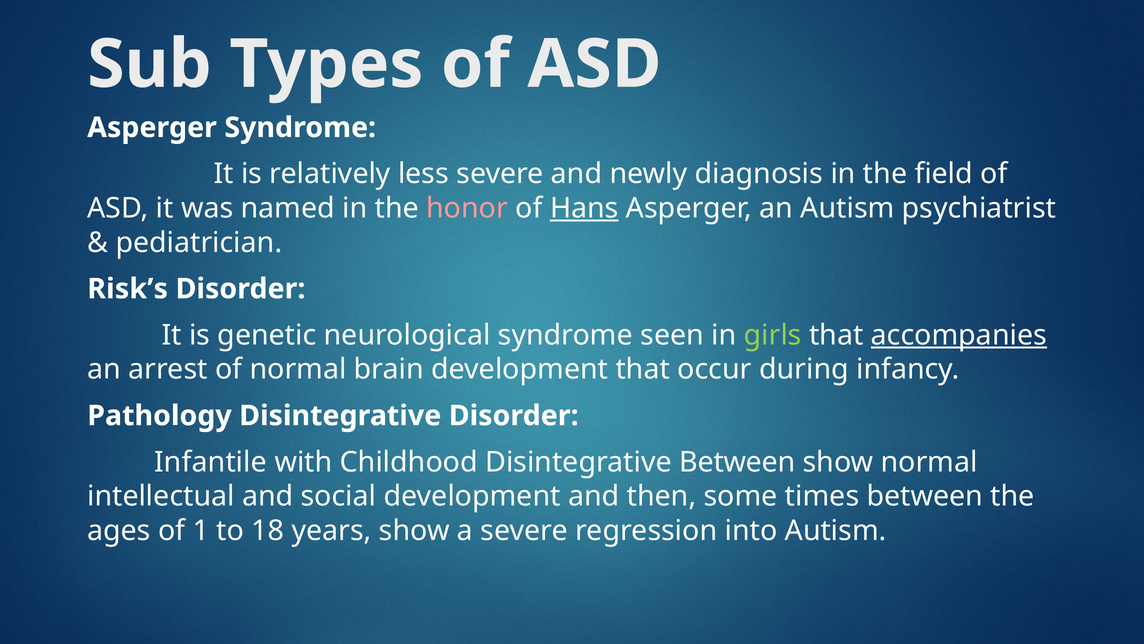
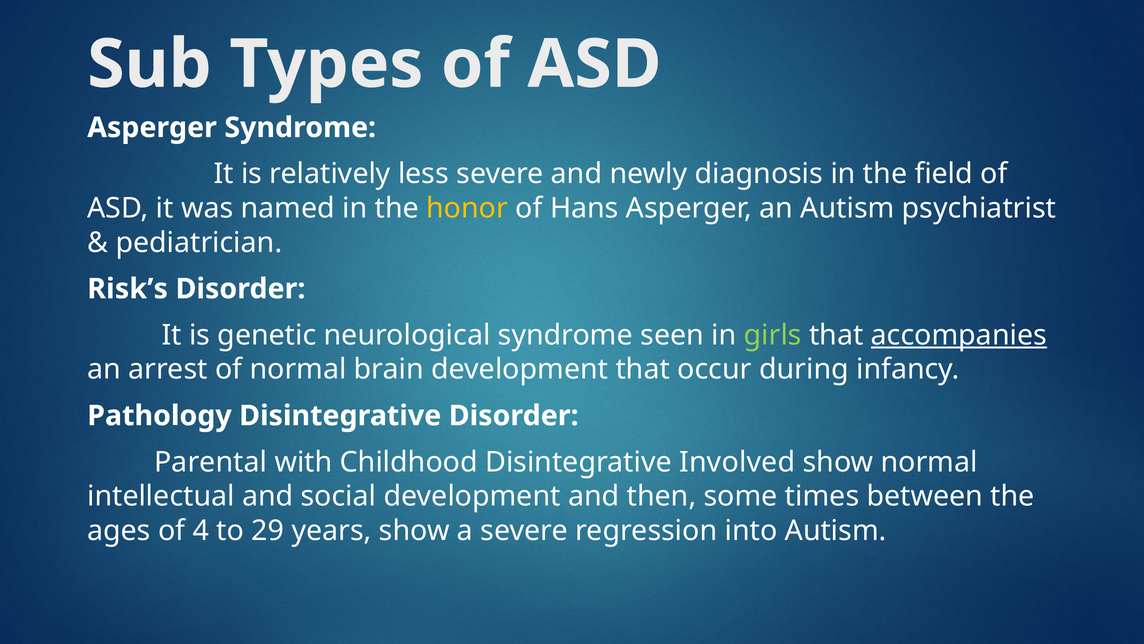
honor colour: pink -> yellow
Hans underline: present -> none
Infantile: Infantile -> Parental
Disintegrative Between: Between -> Involved
1: 1 -> 4
18: 18 -> 29
